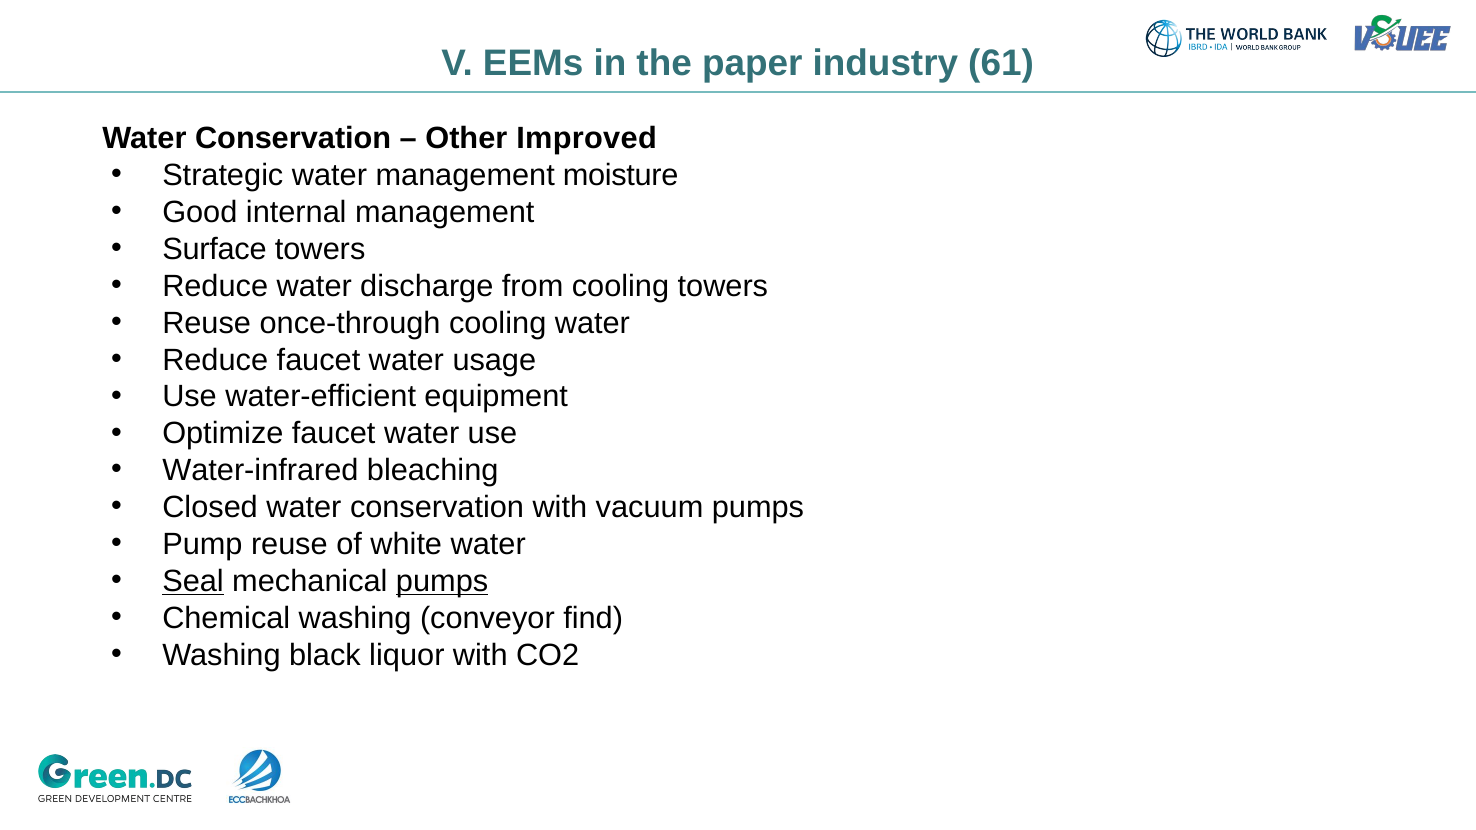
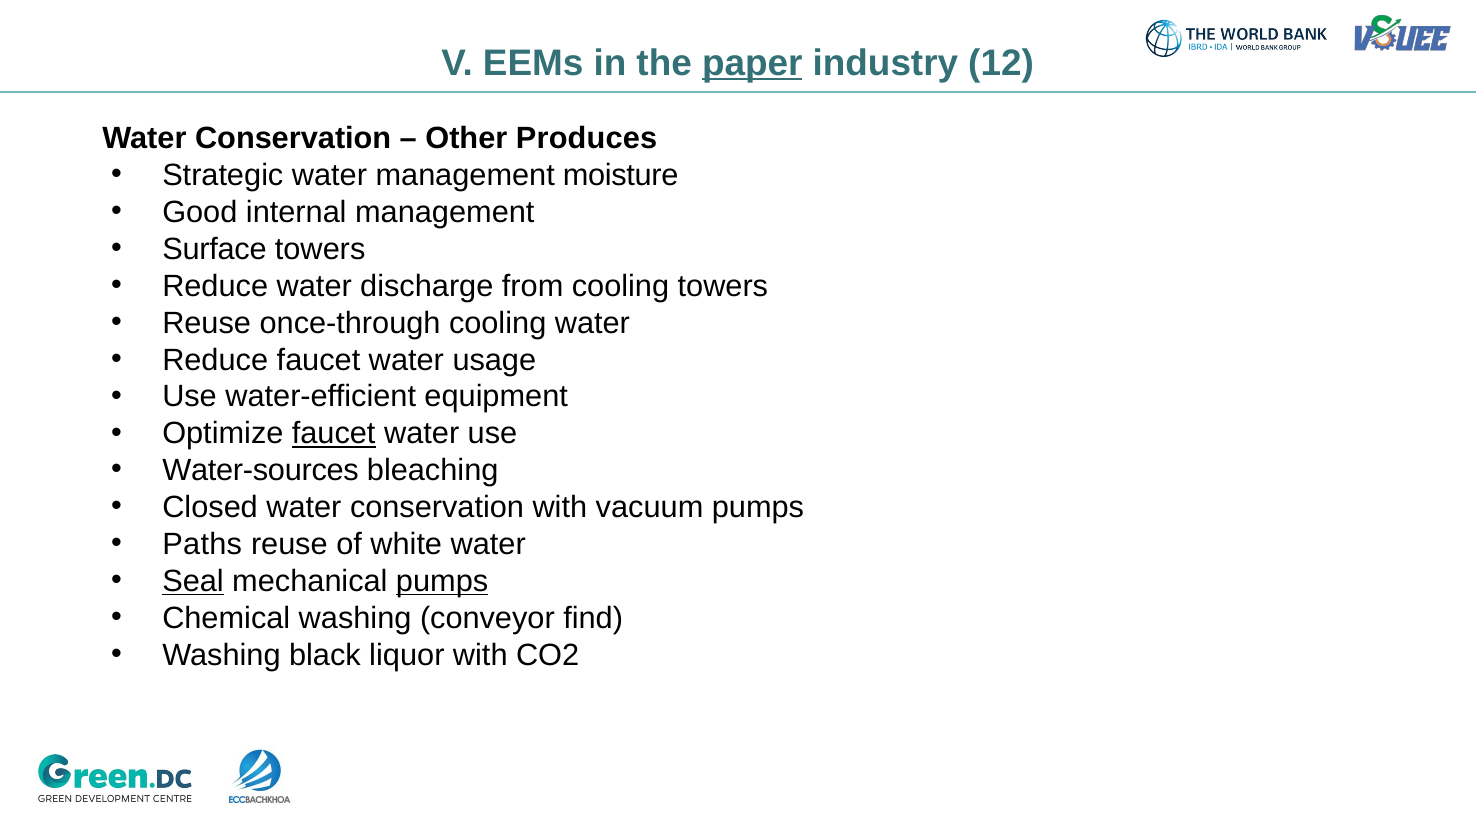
paper underline: none -> present
61: 61 -> 12
Improved: Improved -> Produces
faucet at (334, 434) underline: none -> present
Water-infrared: Water-infrared -> Water-sources
Pump: Pump -> Paths
